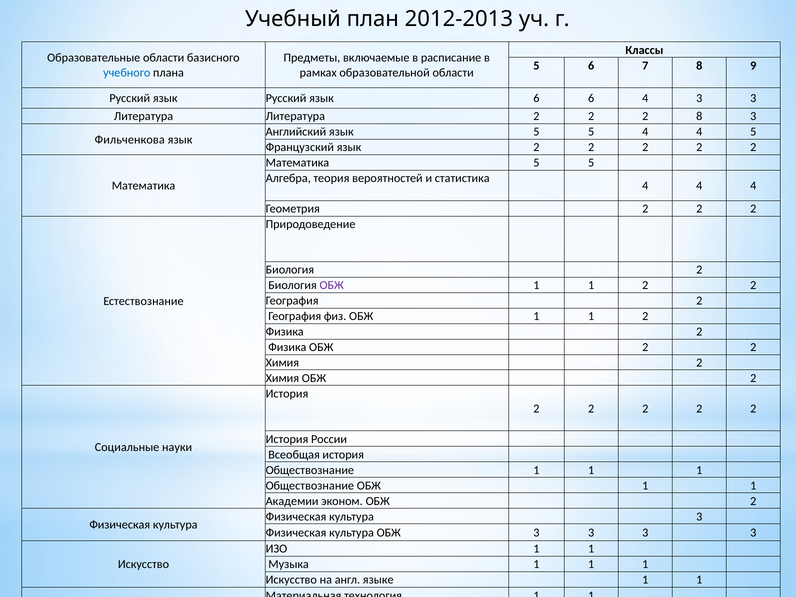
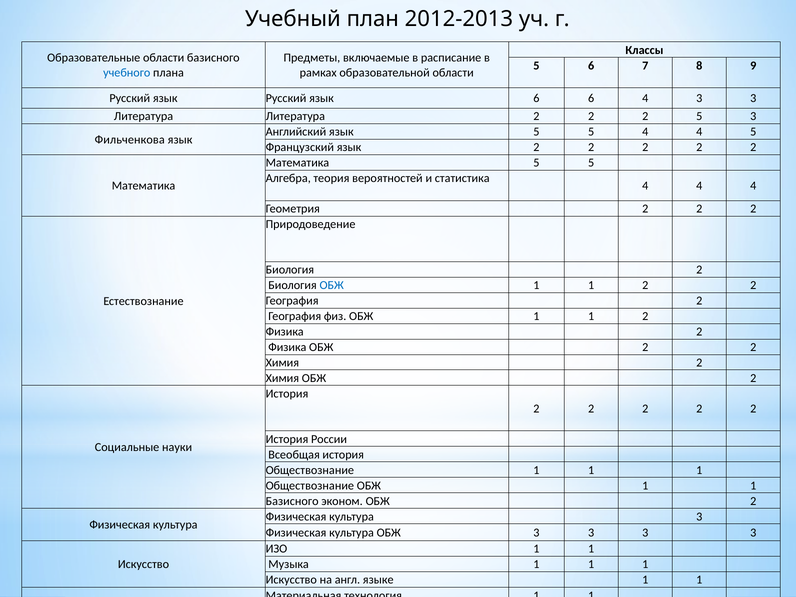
2 8: 8 -> 5
ОБЖ at (332, 285) colour: purple -> blue
Академии at (292, 501): Академии -> Базисного
